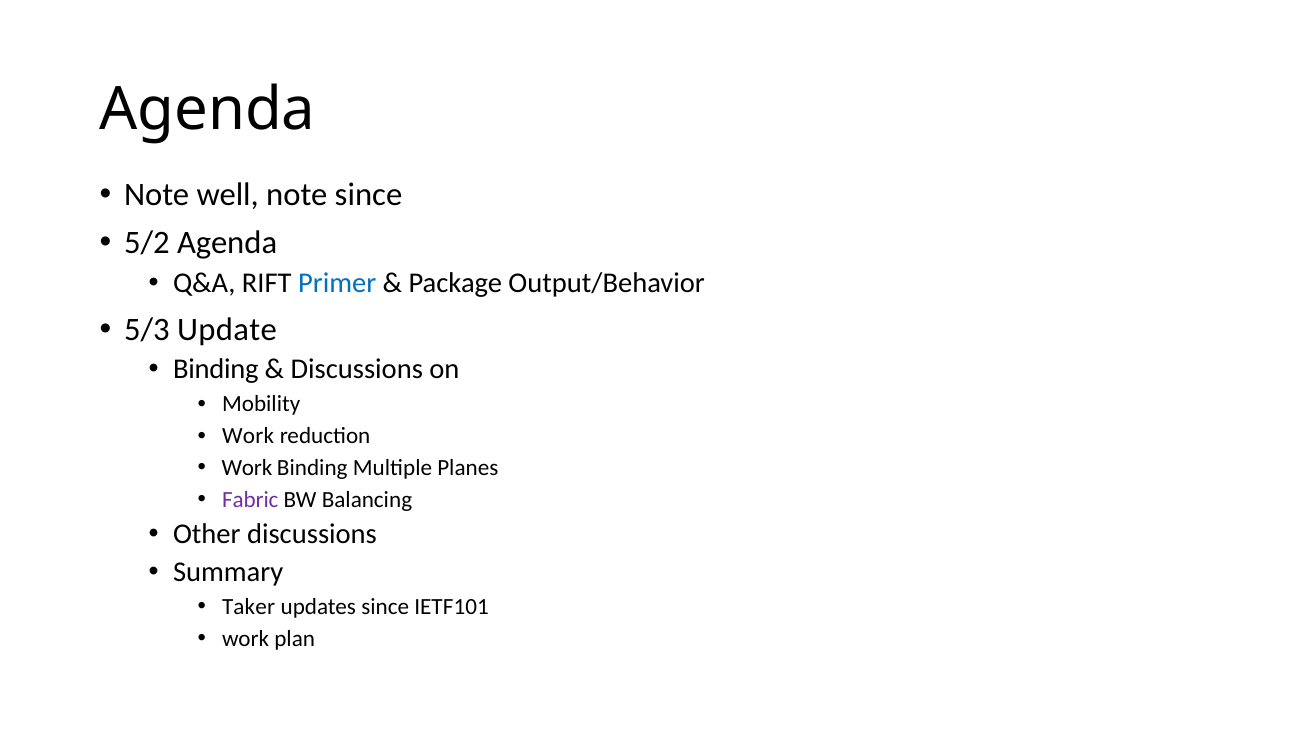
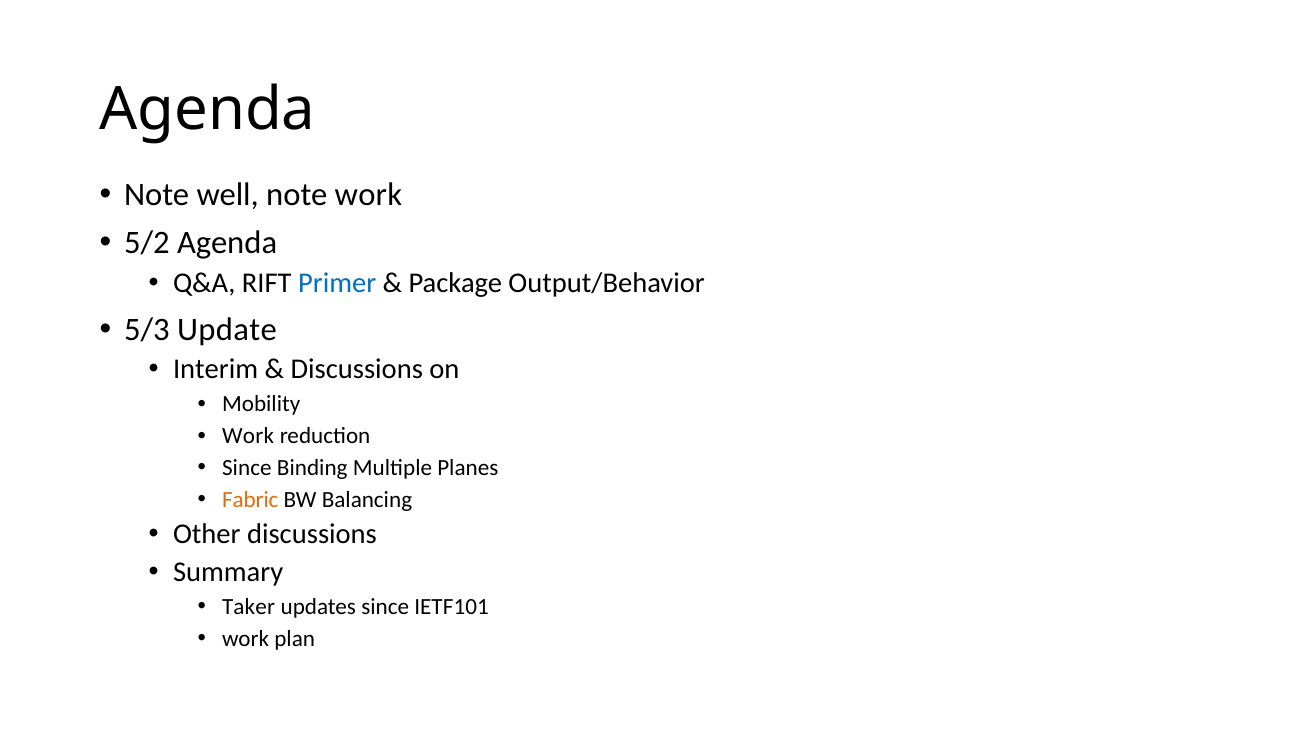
note since: since -> work
Binding at (216, 369): Binding -> Interim
Work at (247, 468): Work -> Since
Fabric colour: purple -> orange
